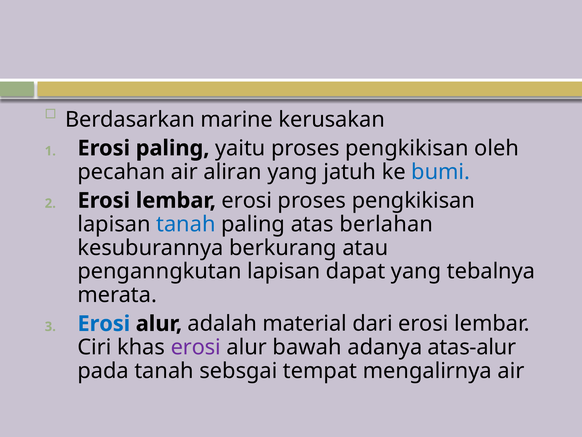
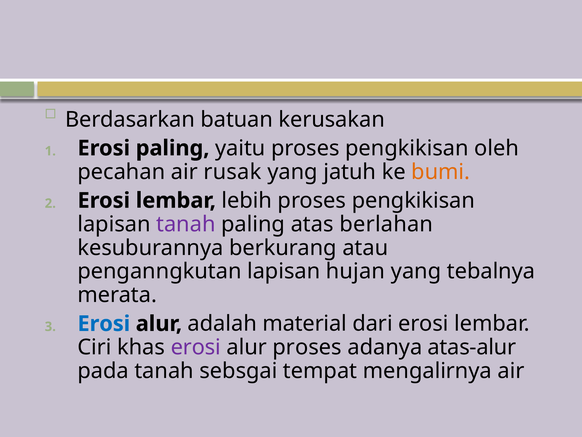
marine: marine -> batuan
aliran: aliran -> rusak
bumi colour: blue -> orange
lembar erosi: erosi -> lebih
tanah at (186, 224) colour: blue -> purple
dapat: dapat -> hujan
alur bawah: bawah -> proses
